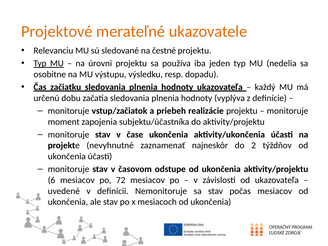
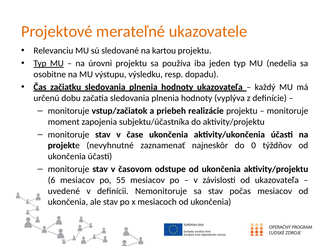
čestné: čestné -> kartou
2: 2 -> 0
72: 72 -> 55
